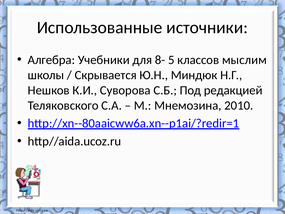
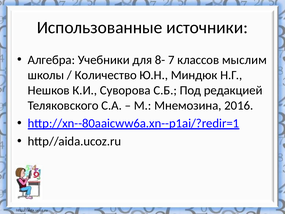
5: 5 -> 7
Скрывается: Скрывается -> Количество
2010: 2010 -> 2016
